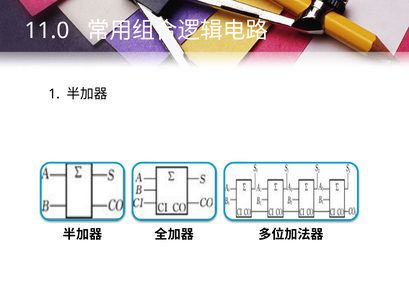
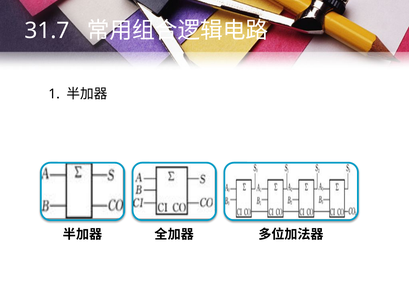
11.0: 11.0 -> 31.7
